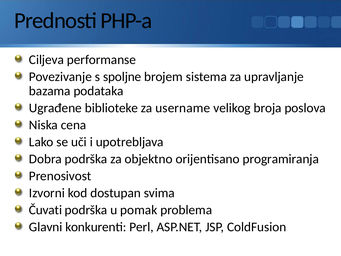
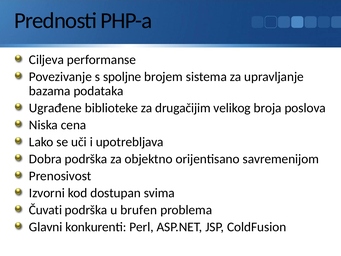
username: username -> drugačijim
programiranja: programiranja -> savremenijom
pomak: pomak -> brufen
